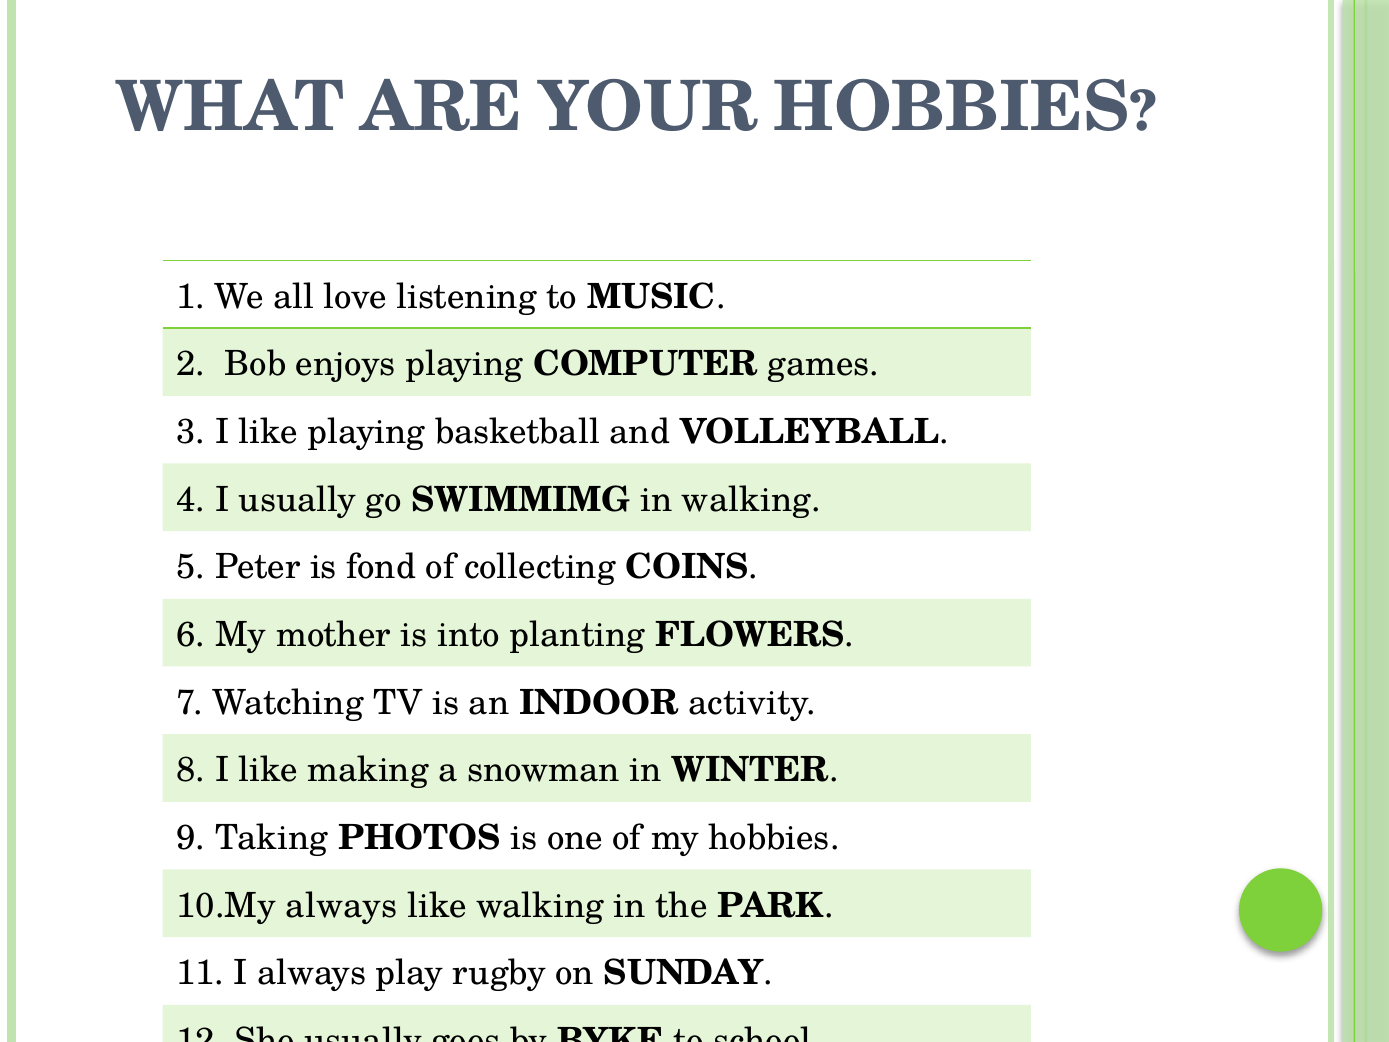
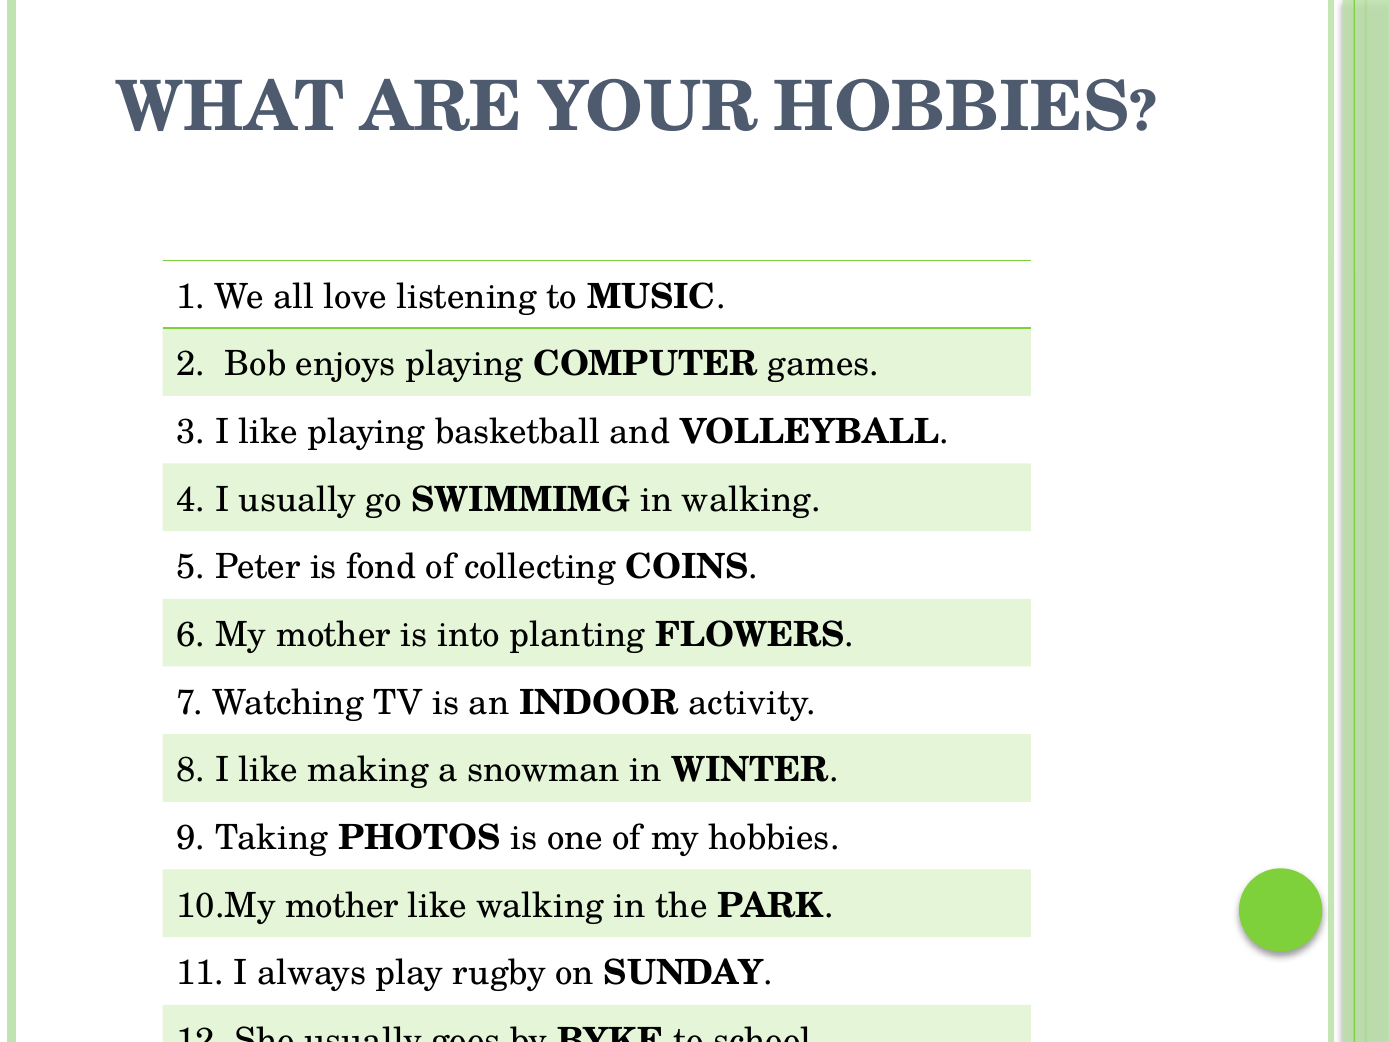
10.My always: always -> mother
